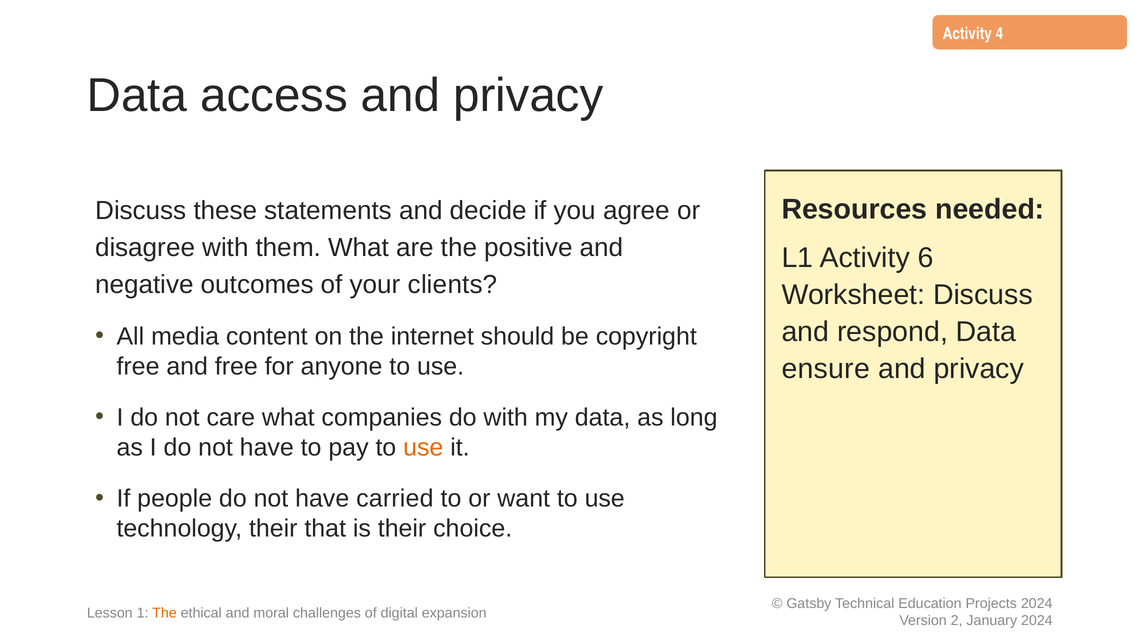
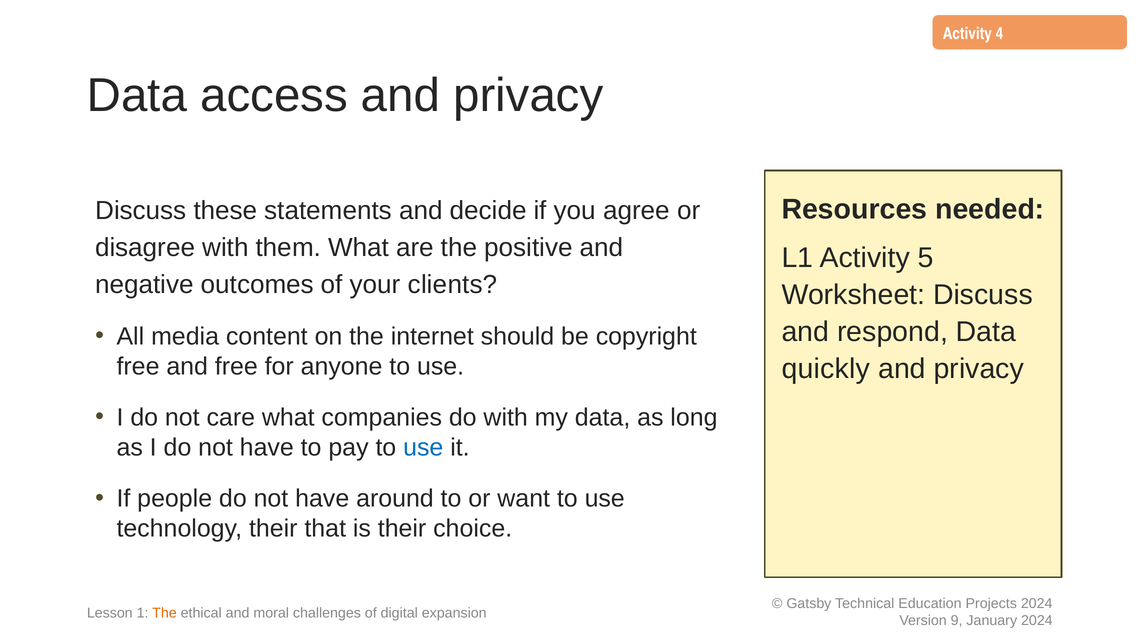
6: 6 -> 5
ensure: ensure -> quickly
use at (423, 448) colour: orange -> blue
carried: carried -> around
2: 2 -> 9
